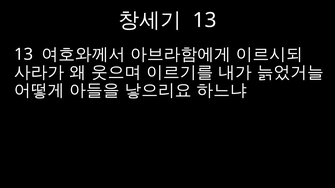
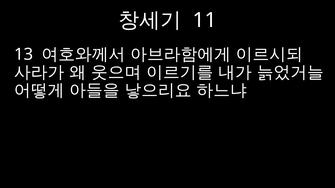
13 at (205, 20): 13 -> 11
